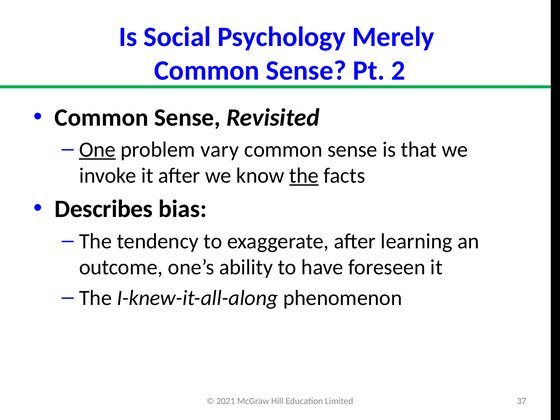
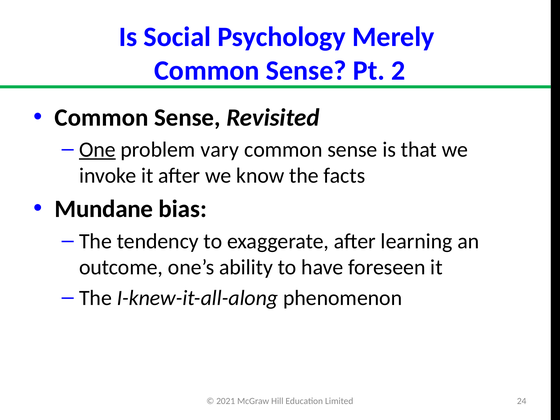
the at (304, 176) underline: present -> none
Describes: Describes -> Mundane
37: 37 -> 24
